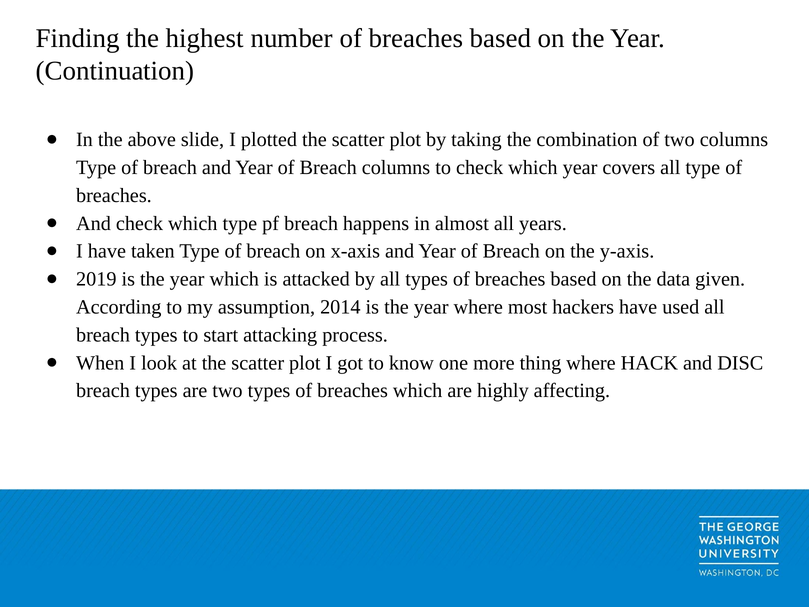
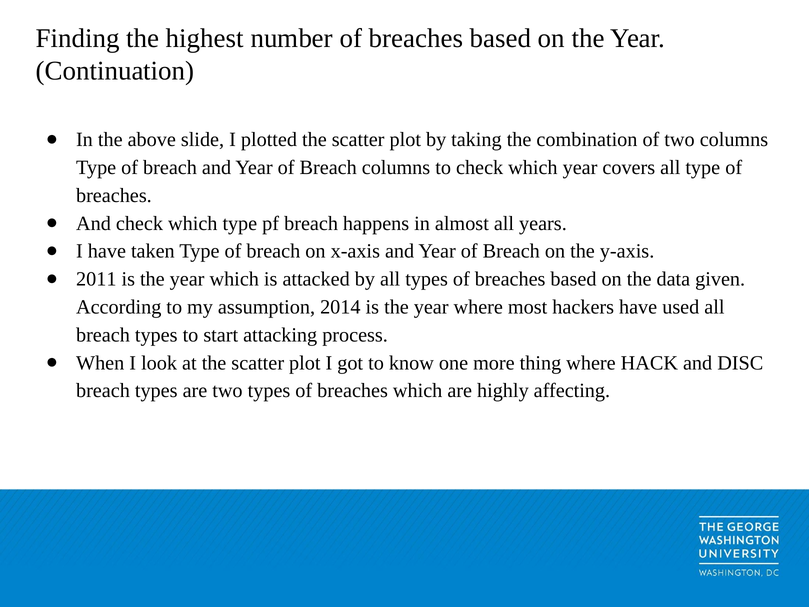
2019: 2019 -> 2011
